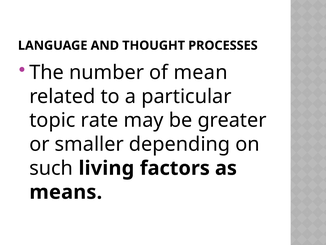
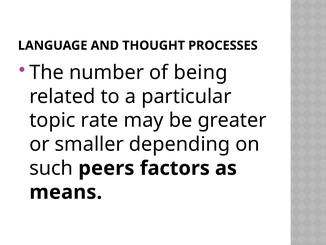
mean: mean -> being
living: living -> peers
